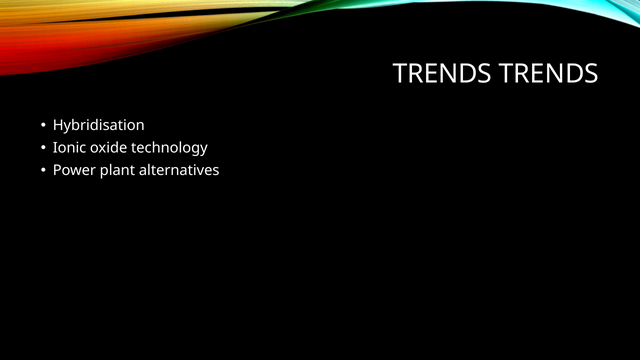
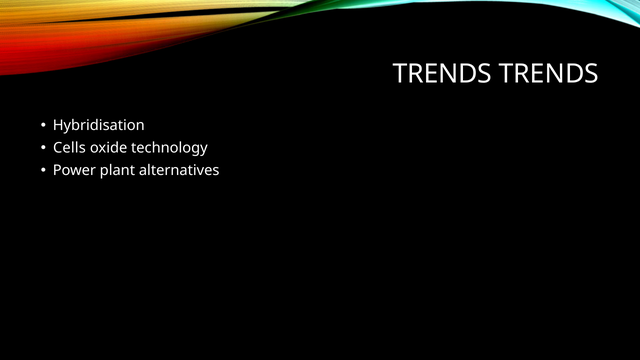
Ionic: Ionic -> Cells
